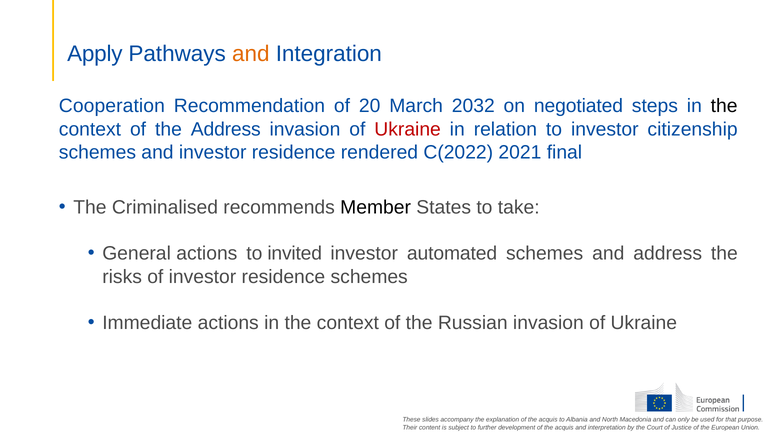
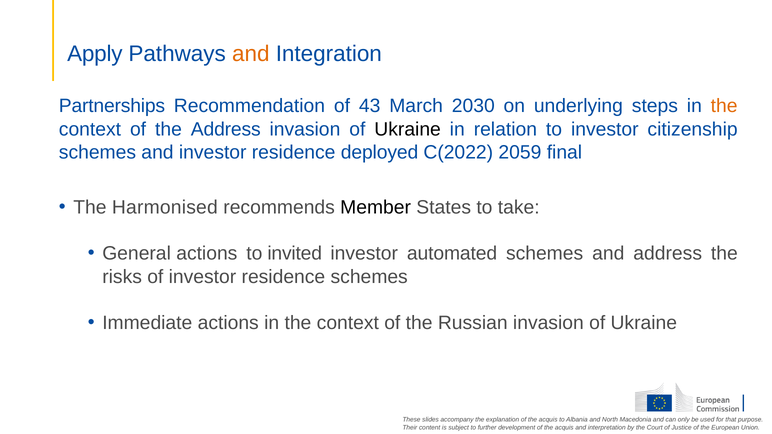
Cooperation: Cooperation -> Partnerships
20: 20 -> 43
2032: 2032 -> 2030
negotiated: negotiated -> underlying
the at (724, 106) colour: black -> orange
Ukraine at (408, 129) colour: red -> black
rendered: rendered -> deployed
2021: 2021 -> 2059
Criminalised: Criminalised -> Harmonised
